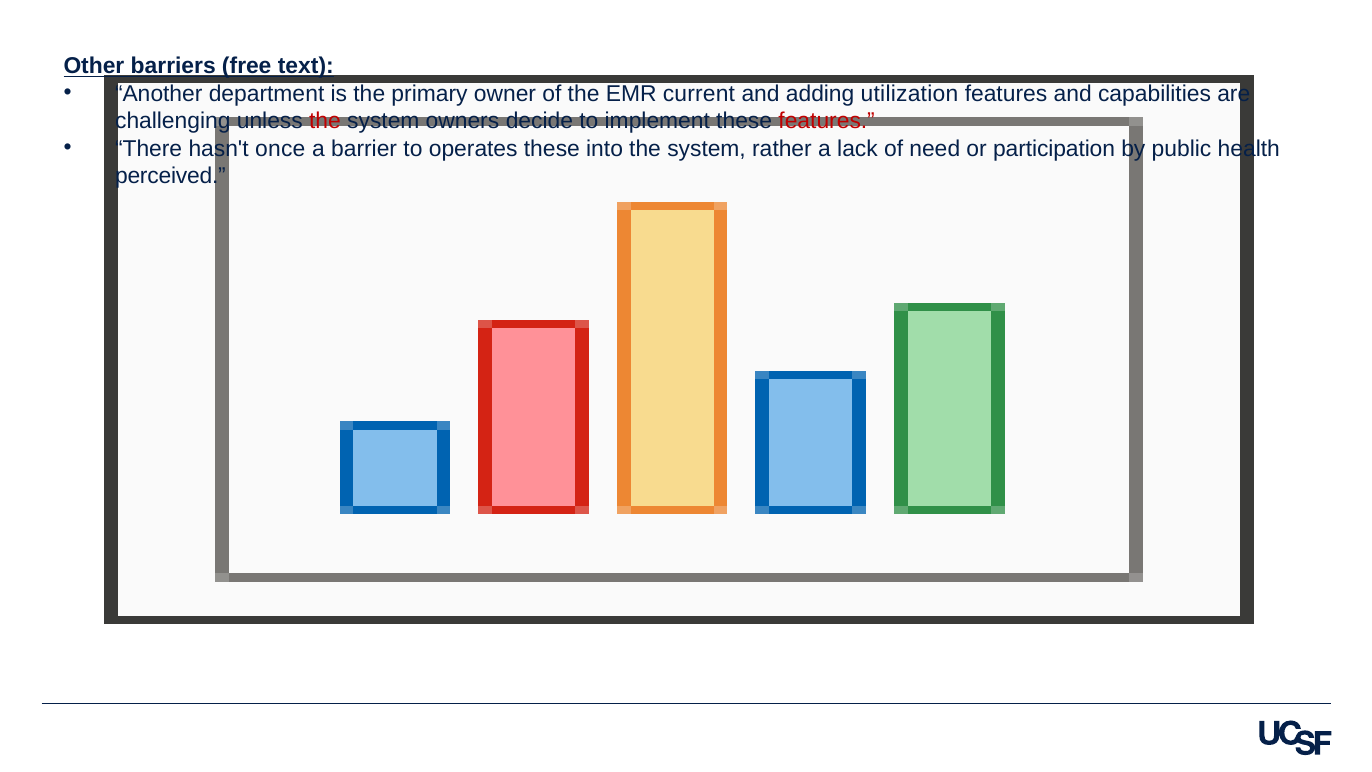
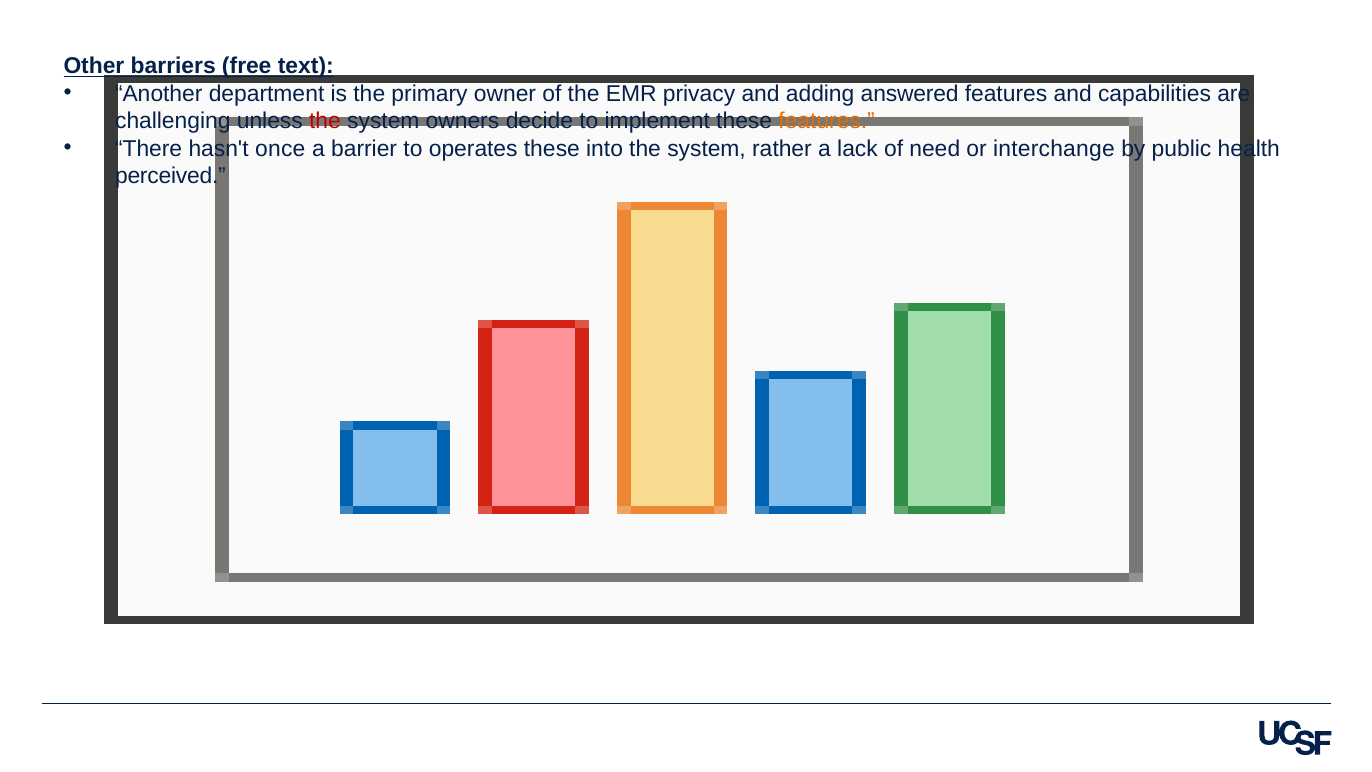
current: current -> privacy
utilization: utilization -> answered
features at (827, 121) colour: red -> orange
participation: participation -> interchange
